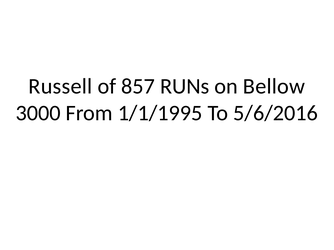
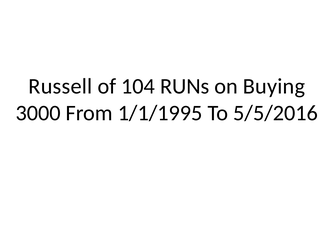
857: 857 -> 104
Bellow: Bellow -> Buying
5/6/2016: 5/6/2016 -> 5/5/2016
